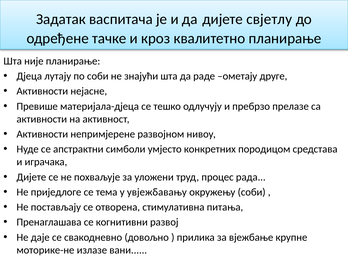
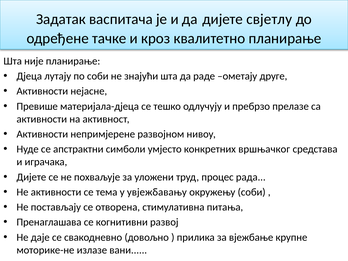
породицом: породицом -> вршњачког
Не приједлоге: приједлоге -> активности
